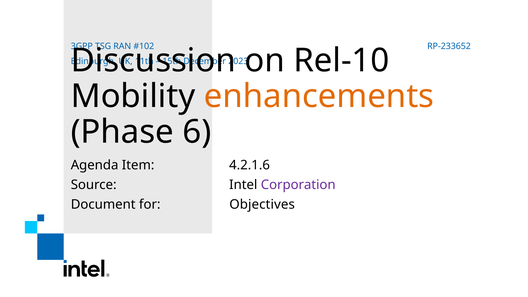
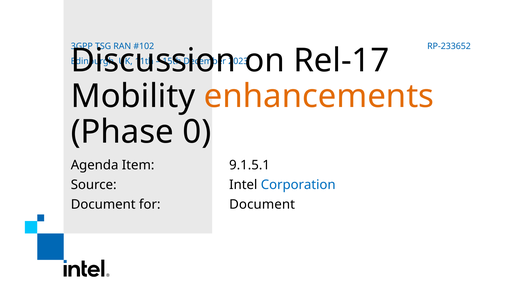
Rel-10: Rel-10 -> Rel-17
6: 6 -> 0
4.2.1.6: 4.2.1.6 -> 9.1.5.1
Corporation colour: purple -> blue
for Objectives: Objectives -> Document
